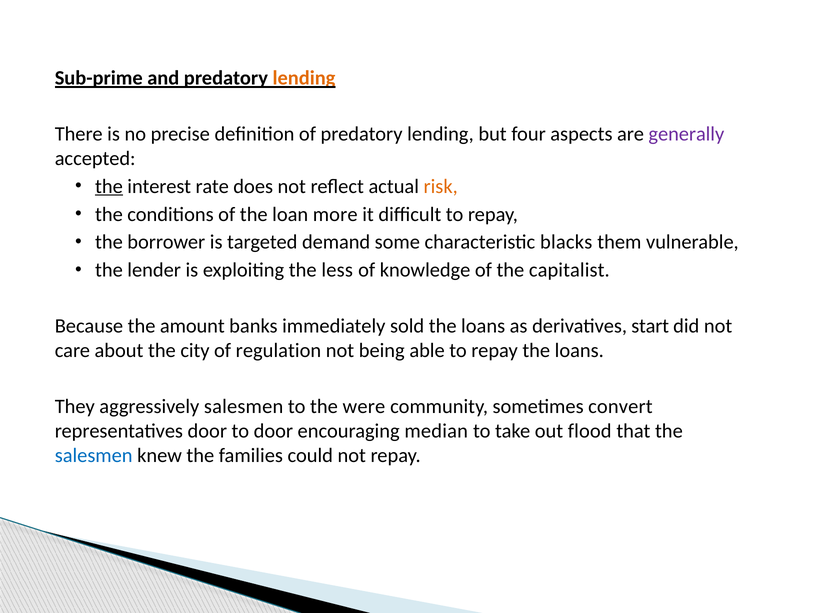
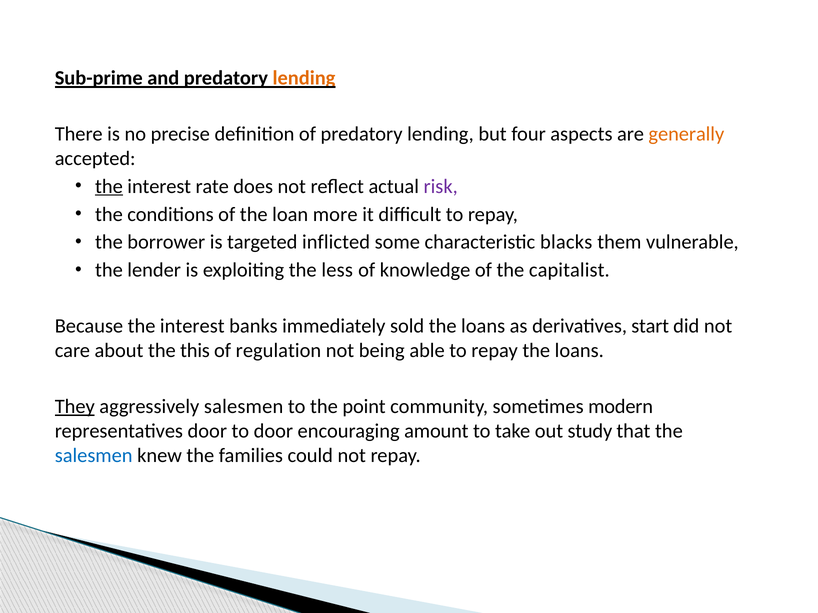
generally colour: purple -> orange
risk colour: orange -> purple
demand: demand -> inflicted
Because the amount: amount -> interest
city: city -> this
They underline: none -> present
were: were -> point
convert: convert -> modern
median: median -> amount
flood: flood -> study
